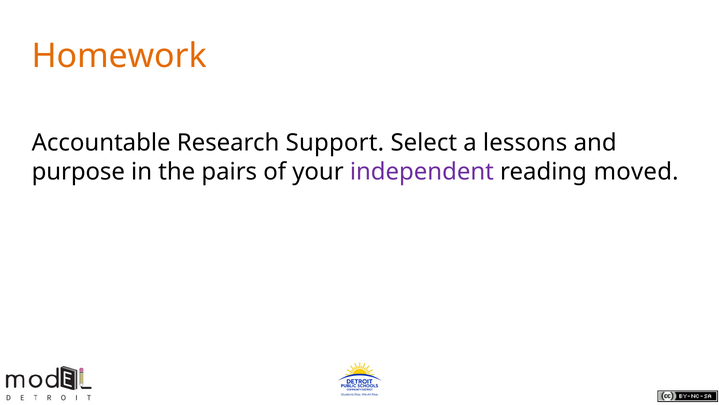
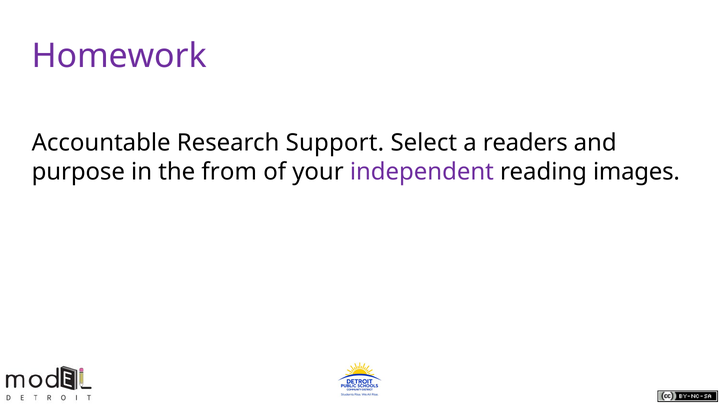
Homework colour: orange -> purple
lessons: lessons -> readers
pairs: pairs -> from
moved: moved -> images
